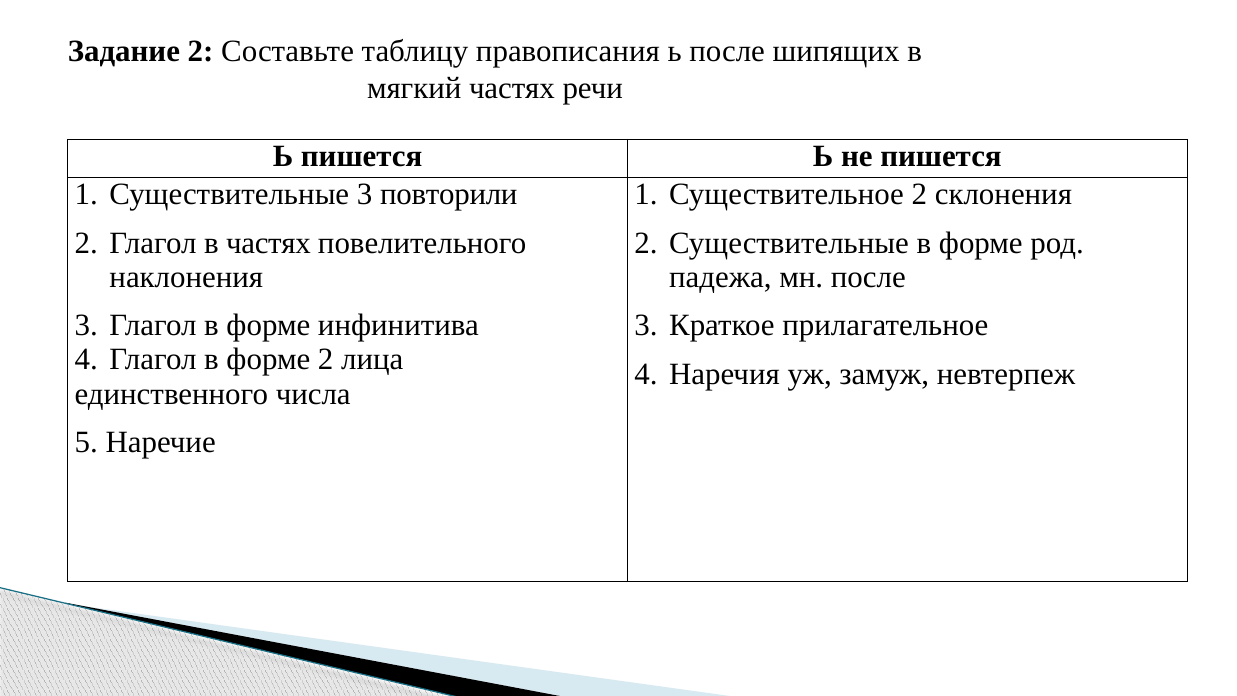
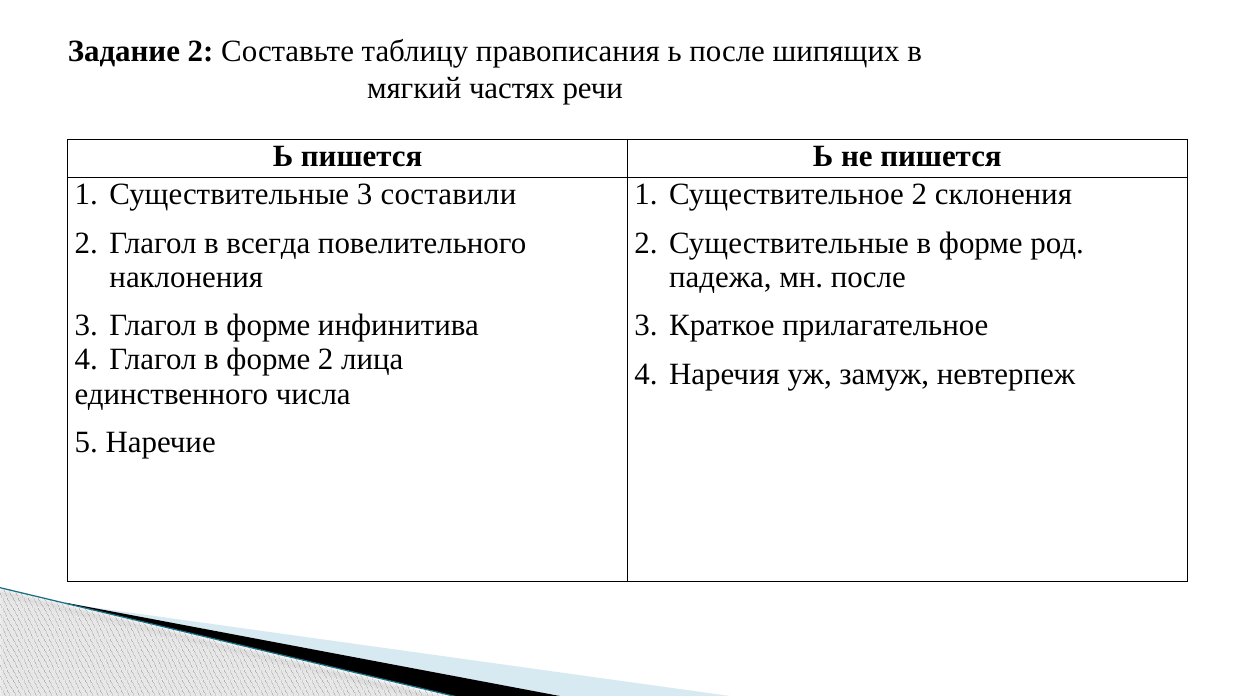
повторили: повторили -> составили
в частях: частях -> всегда
